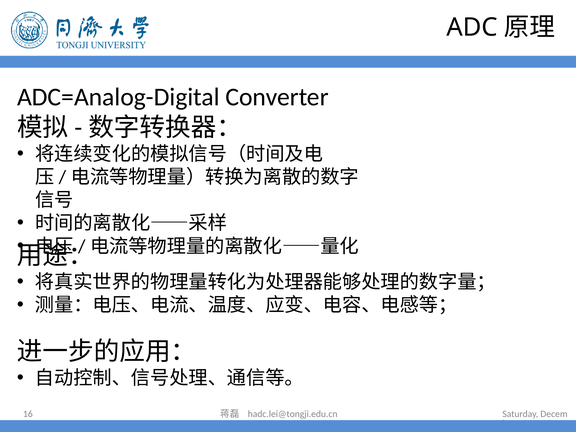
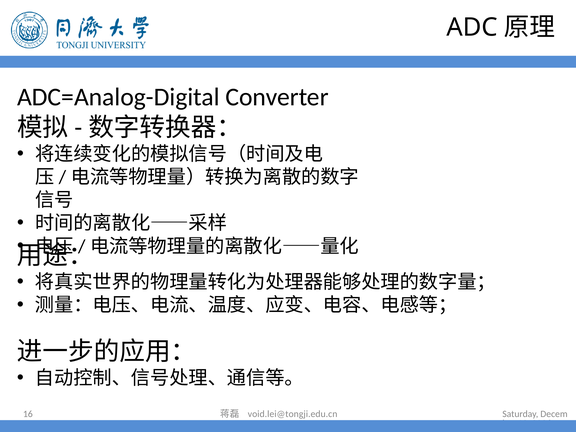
hadc.lei@tongji.edu.cn: hadc.lei@tongji.edu.cn -> void.lei@tongji.edu.cn
